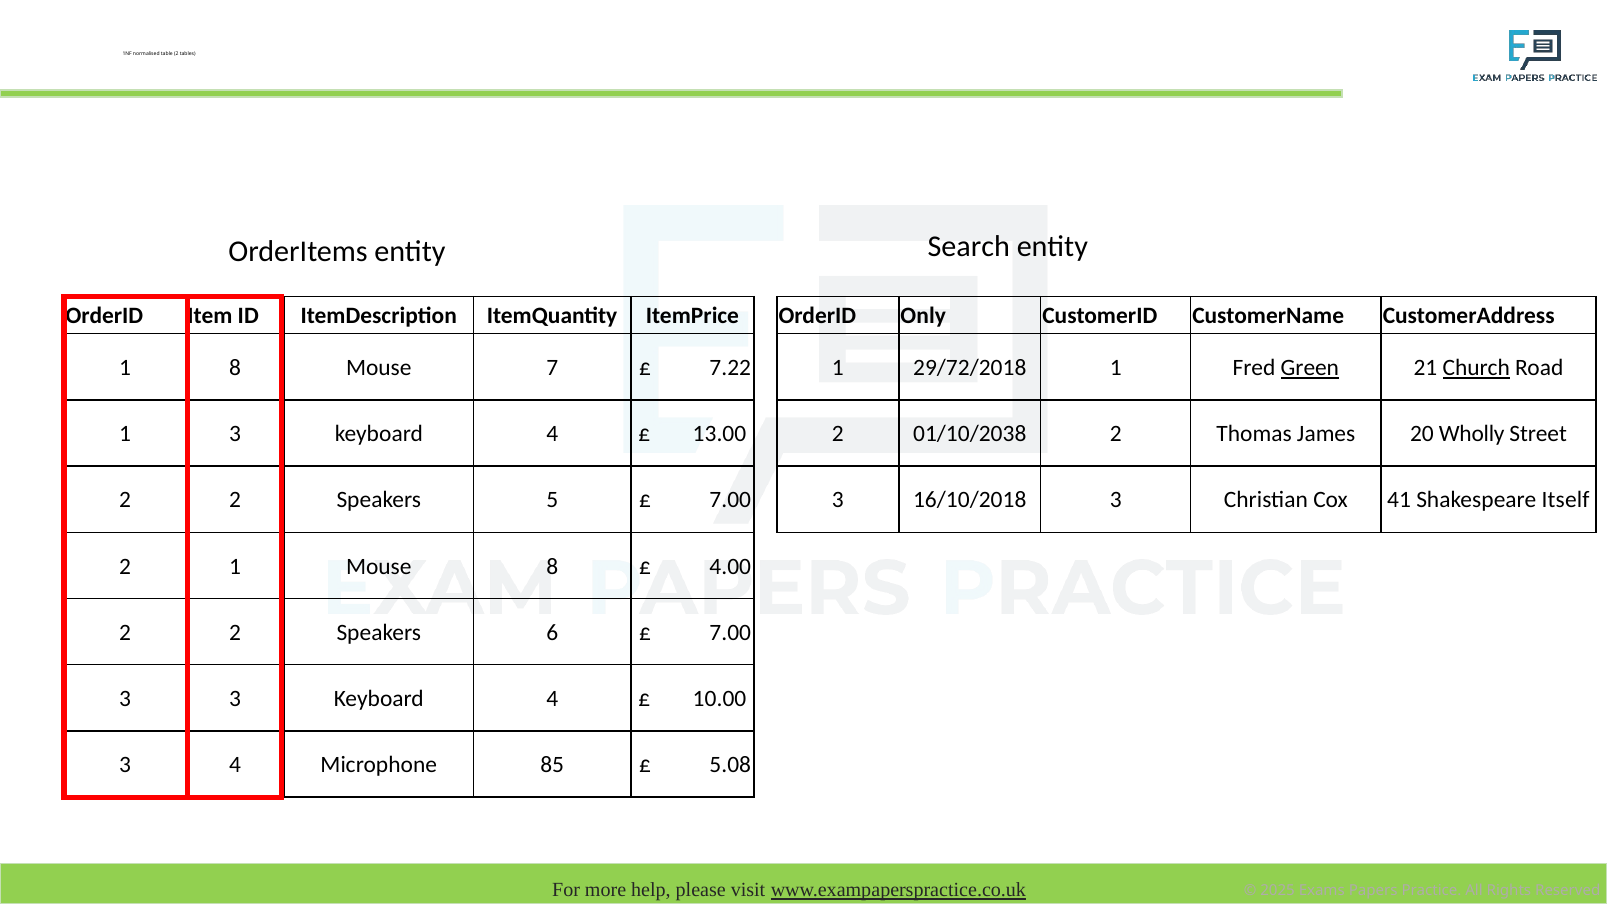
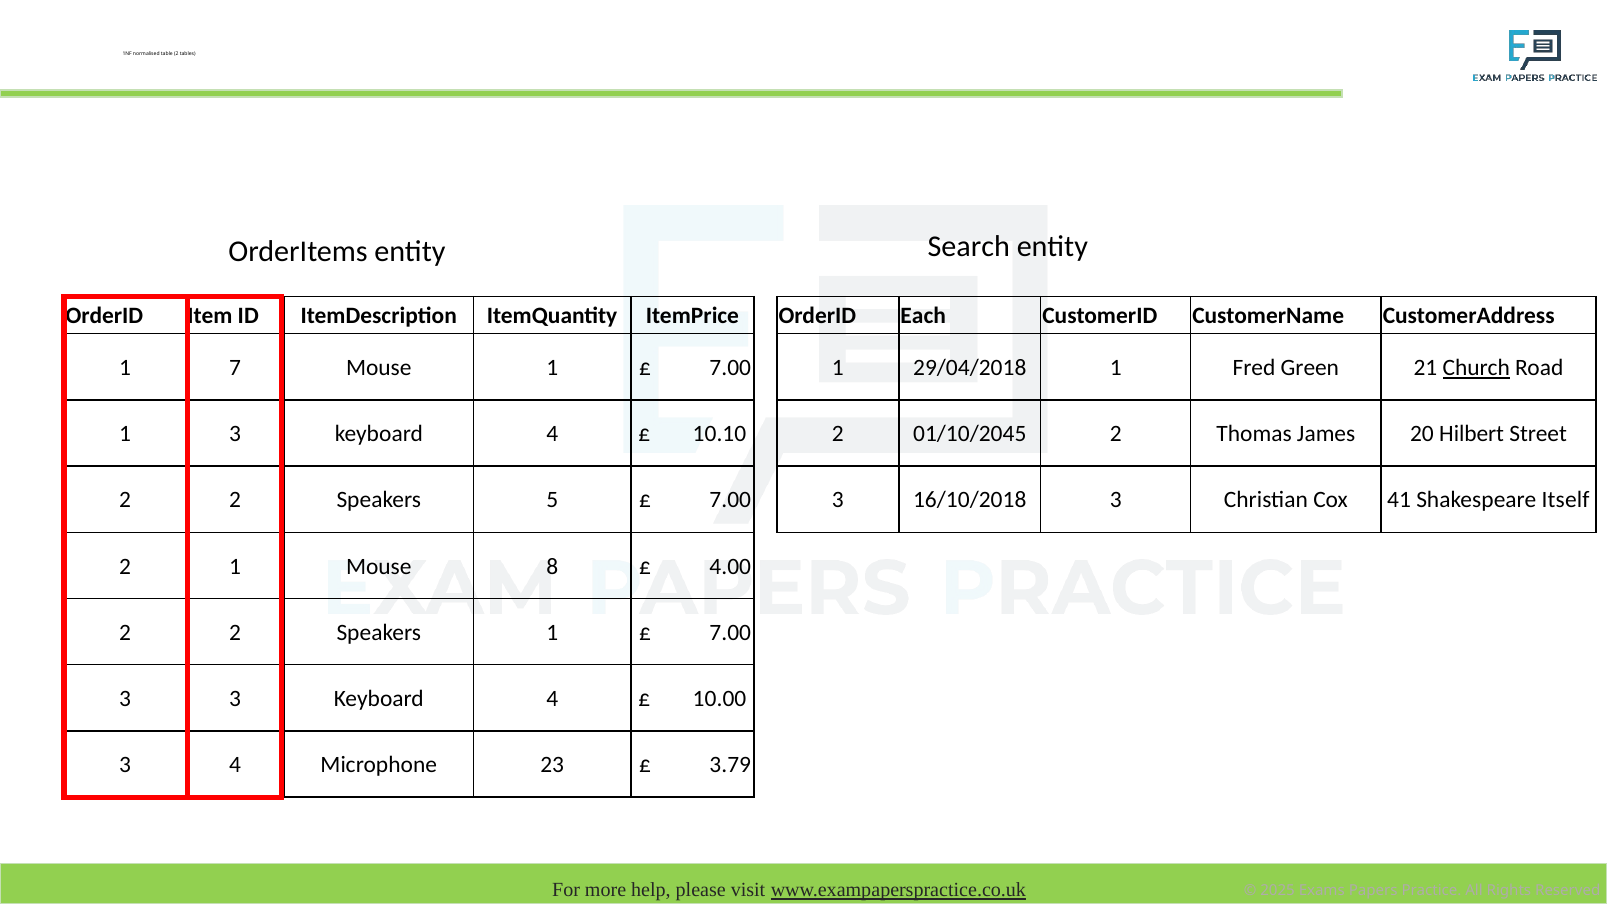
Only: Only -> Each
1 8: 8 -> 7
Mouse 7: 7 -> 1
7.22 at (730, 368): 7.22 -> 7.00
29/72/2018: 29/72/2018 -> 29/04/2018
Green underline: present -> none
13.00: 13.00 -> 10.10
01/10/2038: 01/10/2038 -> 01/10/2045
Wholly: Wholly -> Hilbert
Speakers 6: 6 -> 1
85: 85 -> 23
5.08: 5.08 -> 3.79
